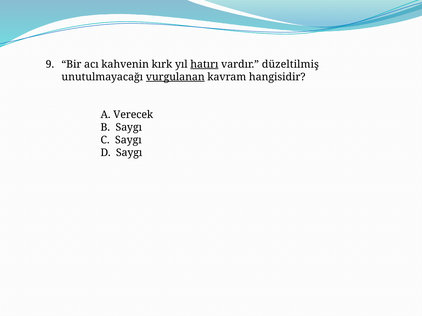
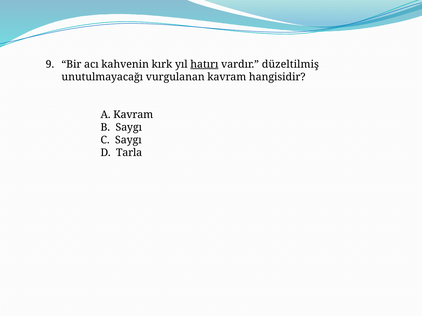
vurgulanan underline: present -> none
A Verecek: Verecek -> Kavram
D Saygı: Saygı -> Tarla
